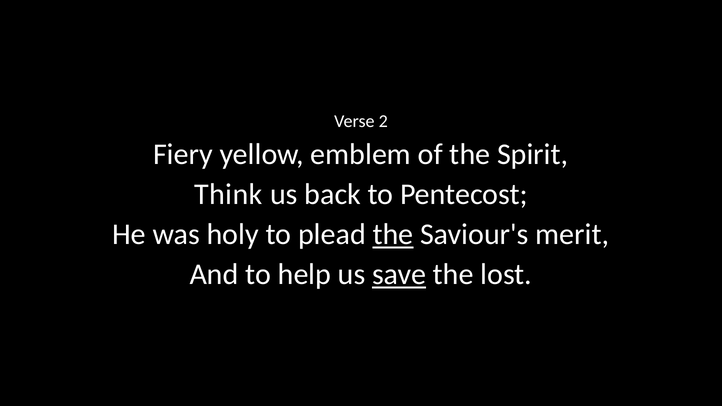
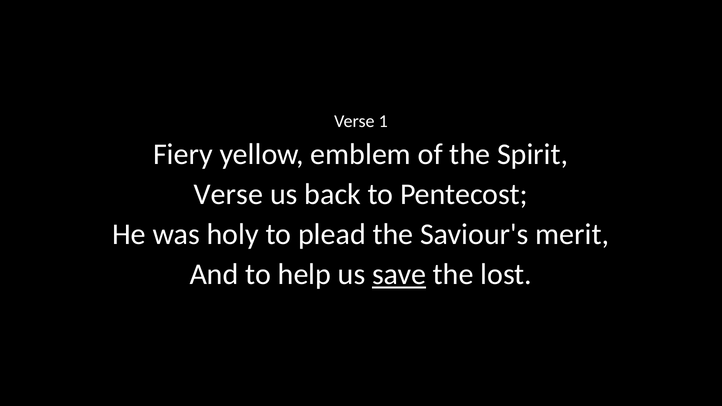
2: 2 -> 1
Think at (228, 195): Think -> Verse
the at (393, 235) underline: present -> none
